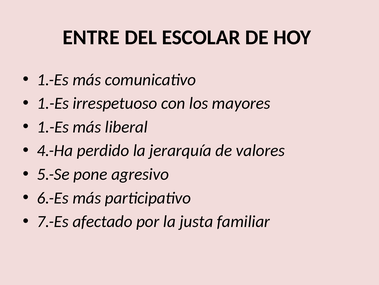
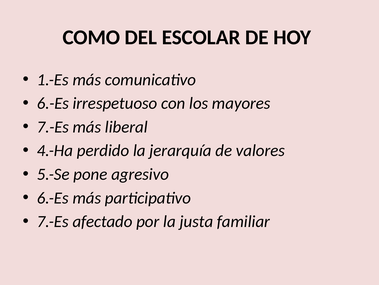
ENTRE: ENTRE -> COMO
1.-Es at (53, 103): 1.-Es -> 6.-Es
1.-Es at (53, 127): 1.-Es -> 7.-Es
